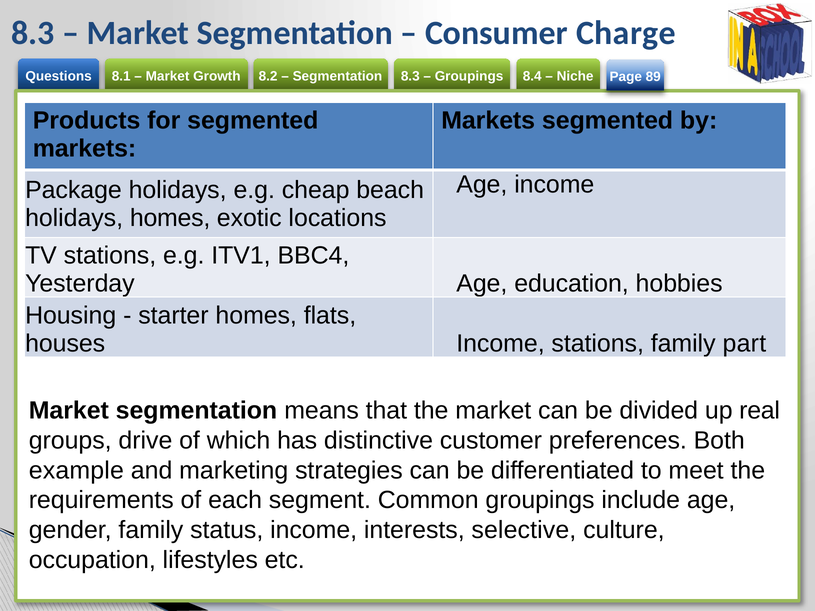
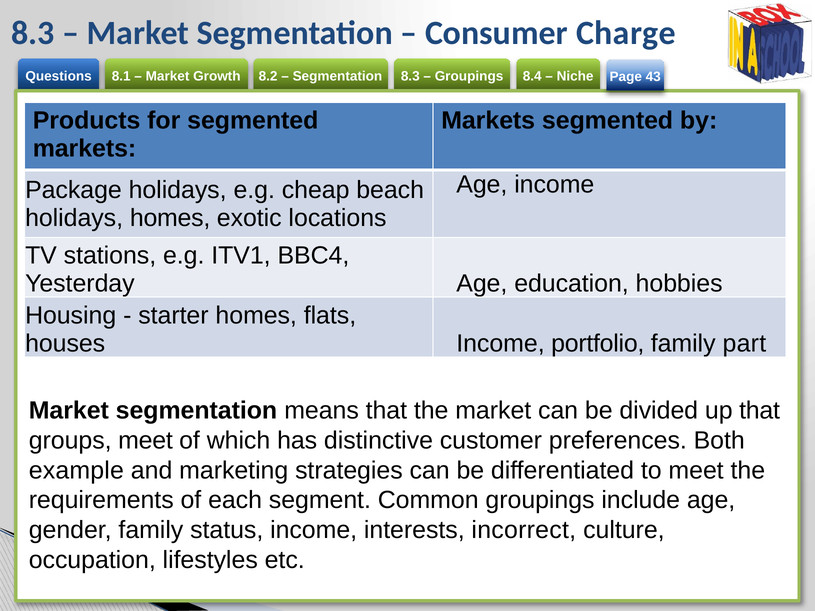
89: 89 -> 43
Income stations: stations -> portfolio
up real: real -> that
groups drive: drive -> meet
selective: selective -> incorrect
